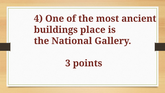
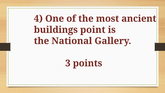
place: place -> point
